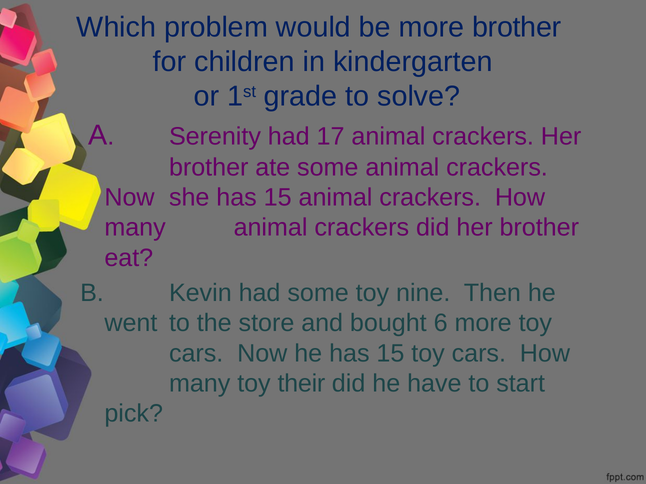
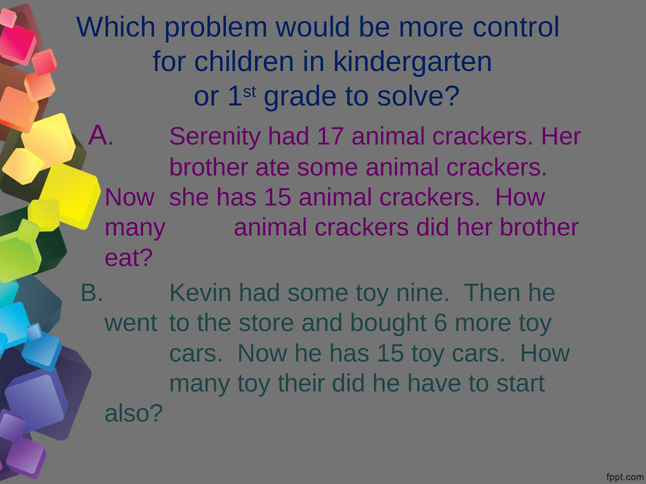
more brother: brother -> control
pick: pick -> also
